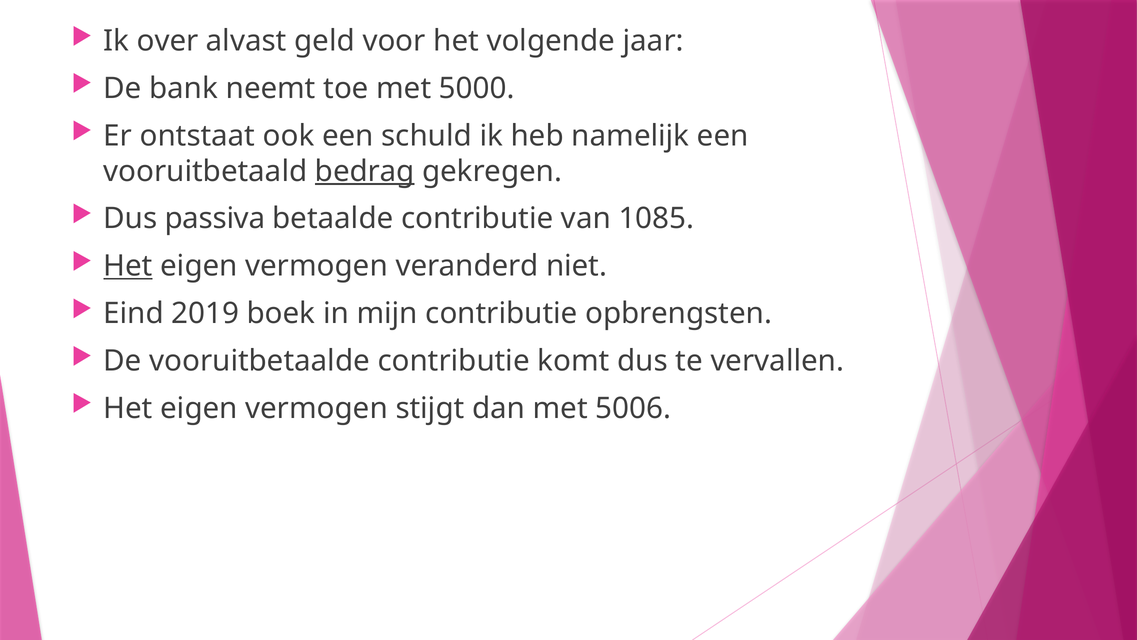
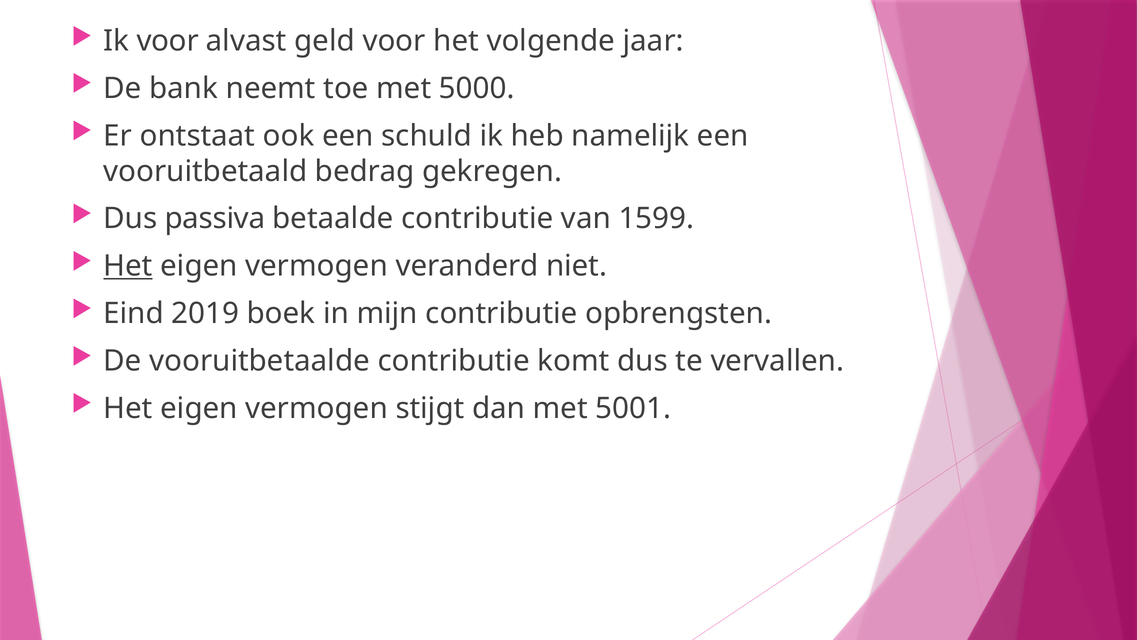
Ik over: over -> voor
bedrag underline: present -> none
1085: 1085 -> 1599
5006: 5006 -> 5001
